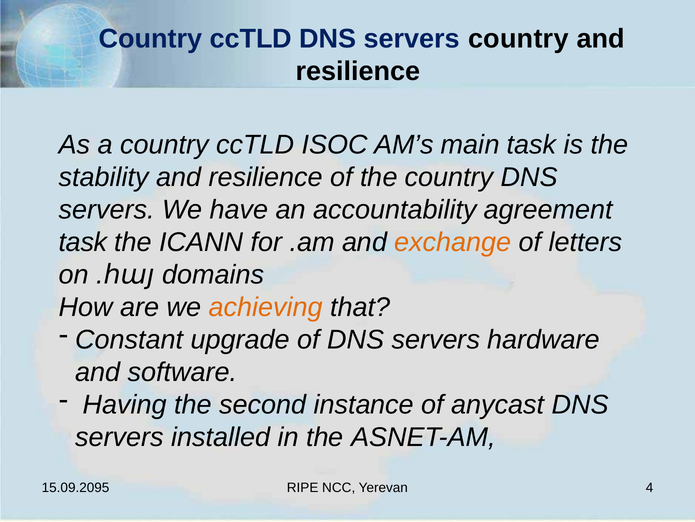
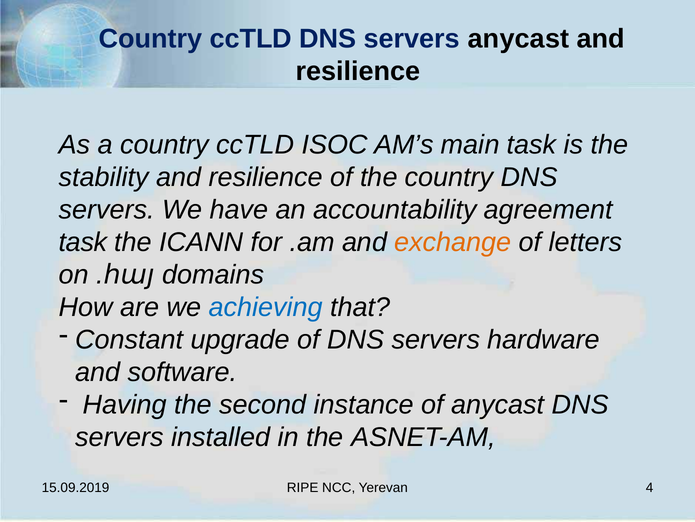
servers country: country -> anycast
achieving colour: orange -> blue
15.09.2095: 15.09.2095 -> 15.09.2019
